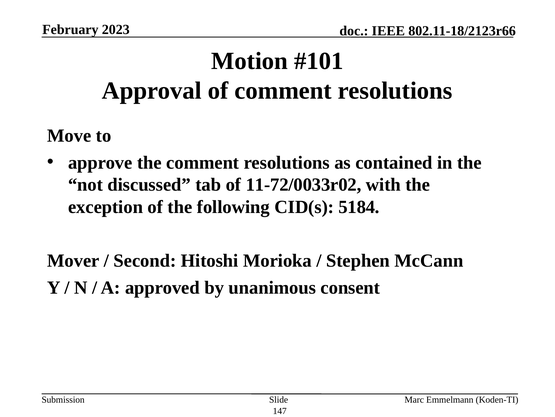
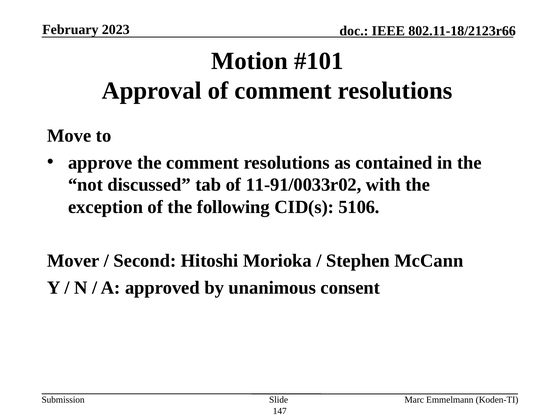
11-72/0033r02: 11-72/0033r02 -> 11-91/0033r02
5184: 5184 -> 5106
